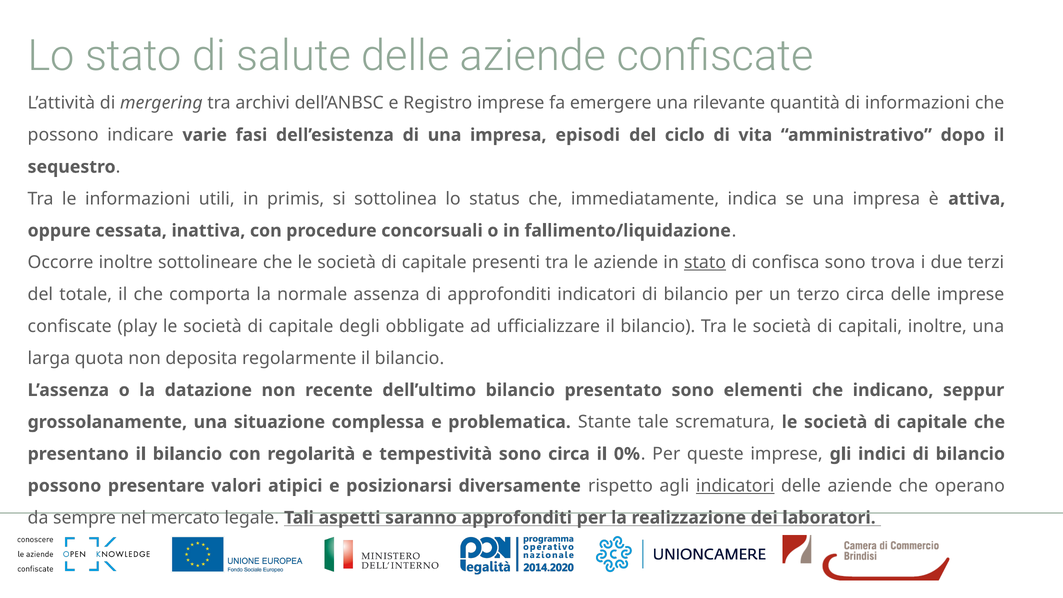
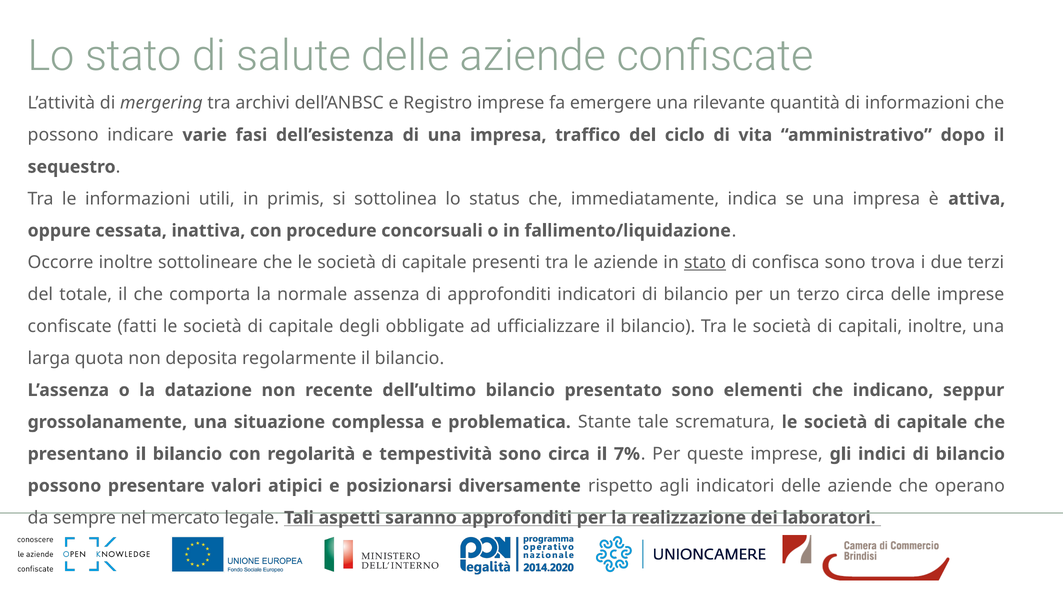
episodi: episodi -> traffico
play: play -> fatti
0%: 0% -> 7%
indicatori at (735, 486) underline: present -> none
